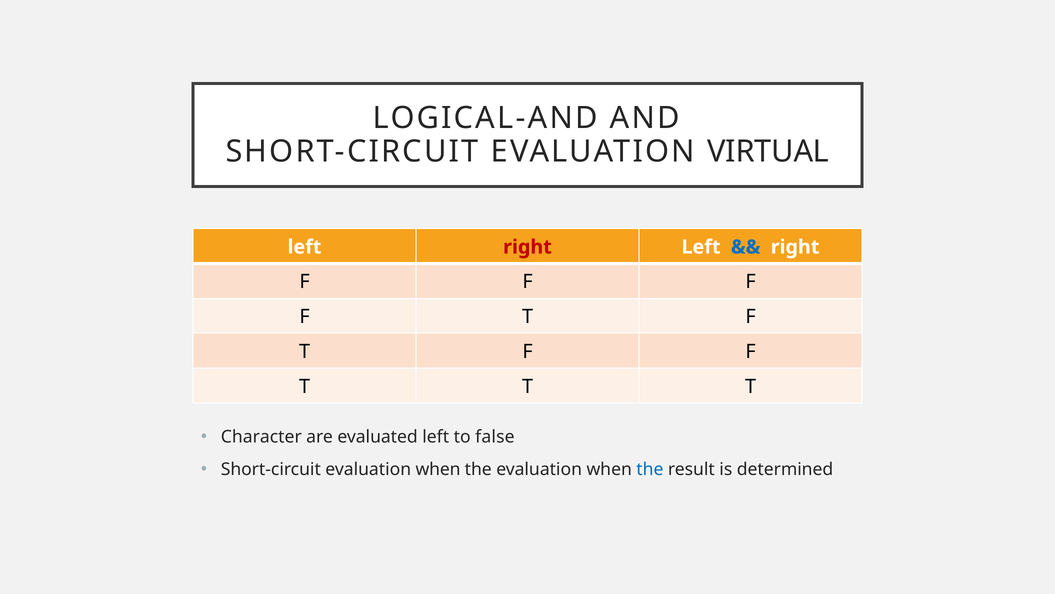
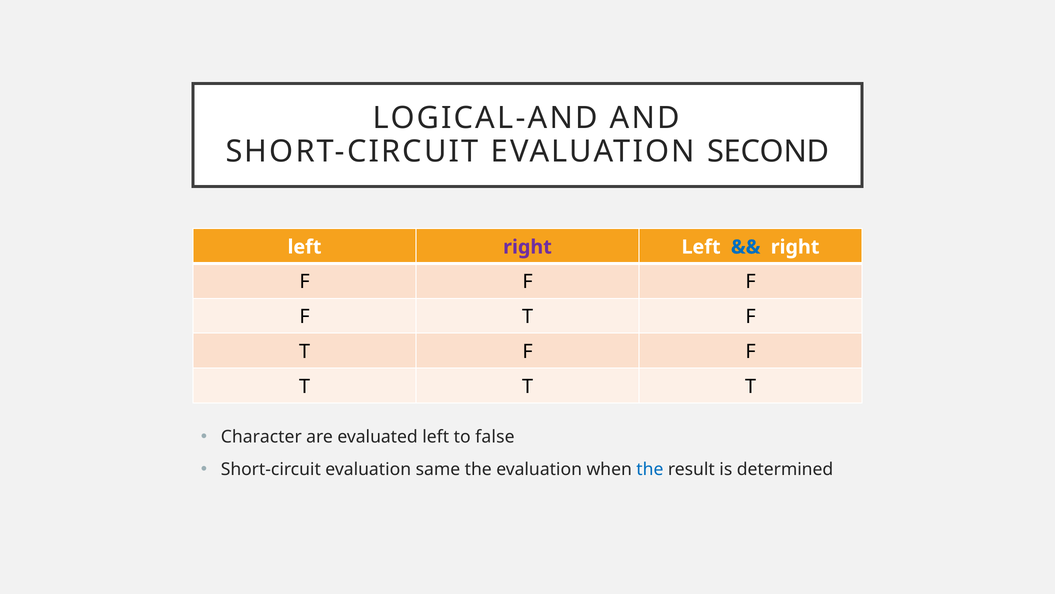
VIRTUAL: VIRTUAL -> SECOND
right at (527, 247) colour: red -> purple
Short-circuit evaluation when: when -> same
